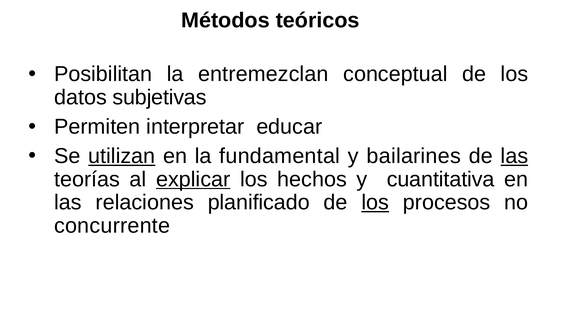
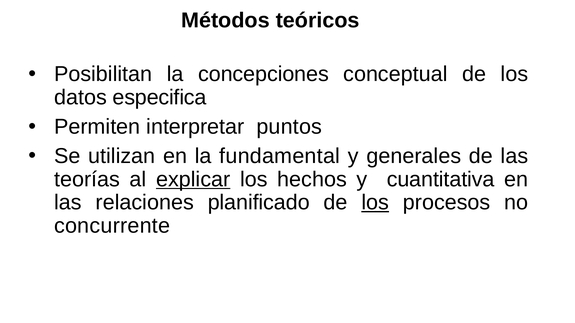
entremezclan: entremezclan -> concepciones
subjetivas: subjetivas -> especifica
educar: educar -> puntos
utilizan underline: present -> none
bailarines: bailarines -> generales
las at (514, 156) underline: present -> none
